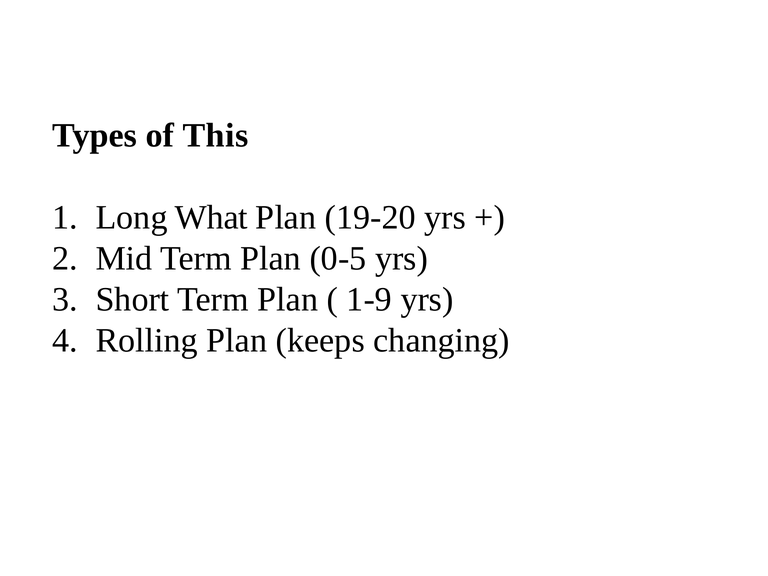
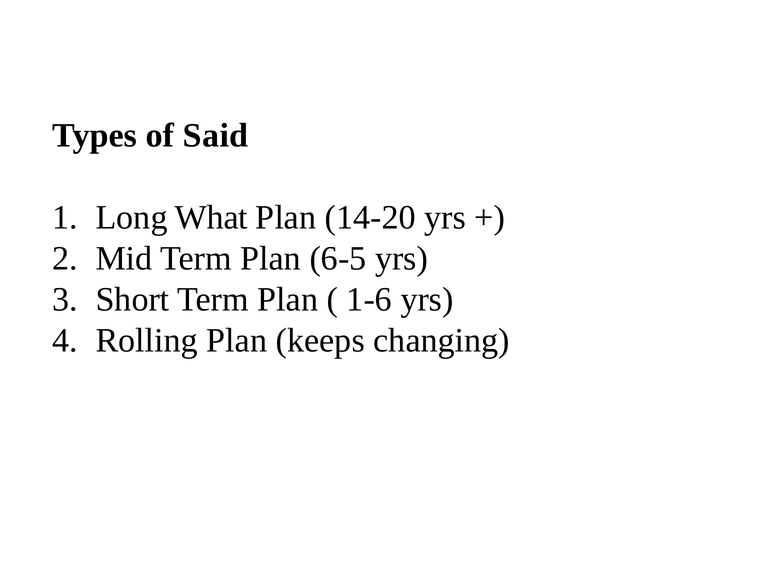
This: This -> Said
19-20: 19-20 -> 14-20
0-5: 0-5 -> 6-5
1-9: 1-9 -> 1-6
